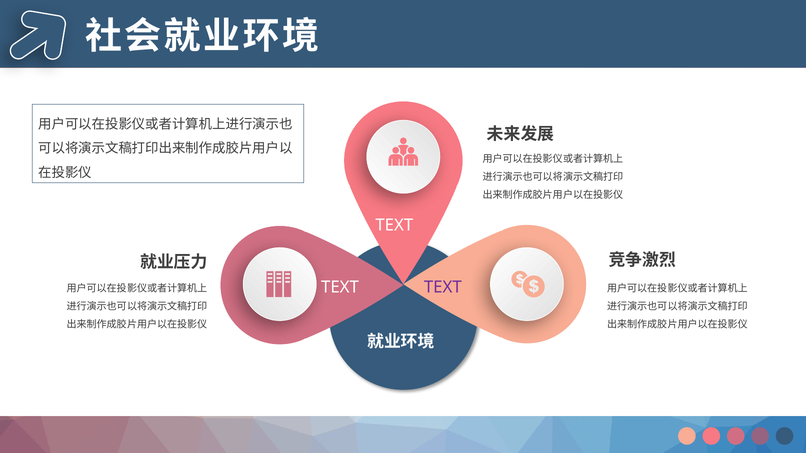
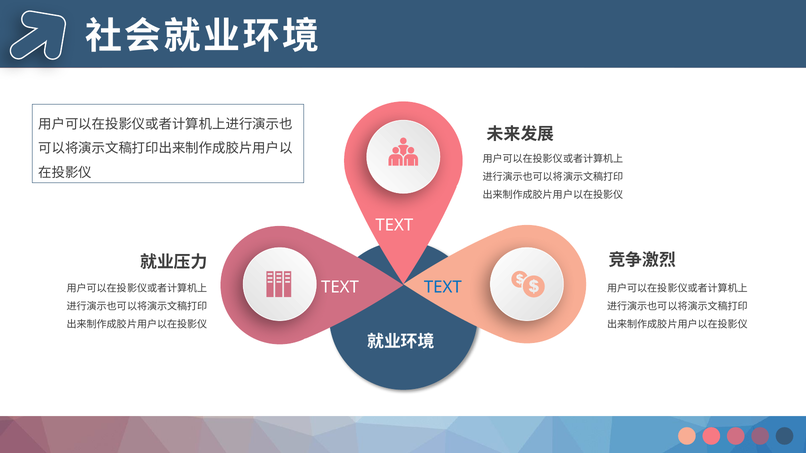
TEXT at (443, 287) colour: purple -> blue
